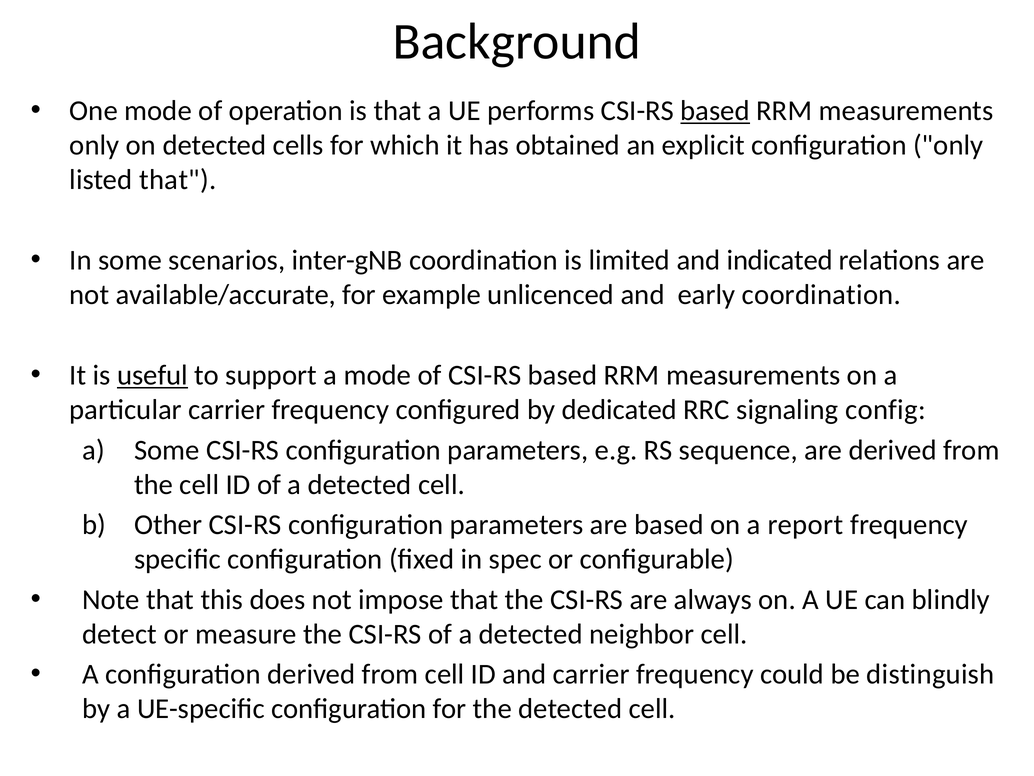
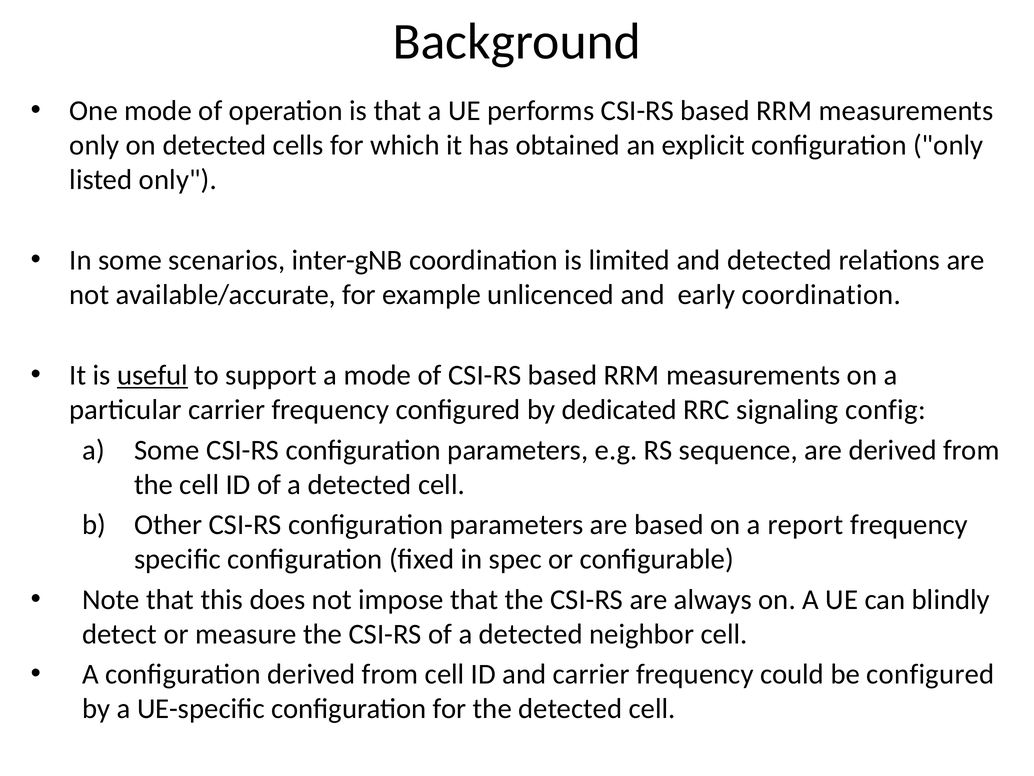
based at (715, 111) underline: present -> none
listed that: that -> only
and indicated: indicated -> detected
be distinguish: distinguish -> configured
